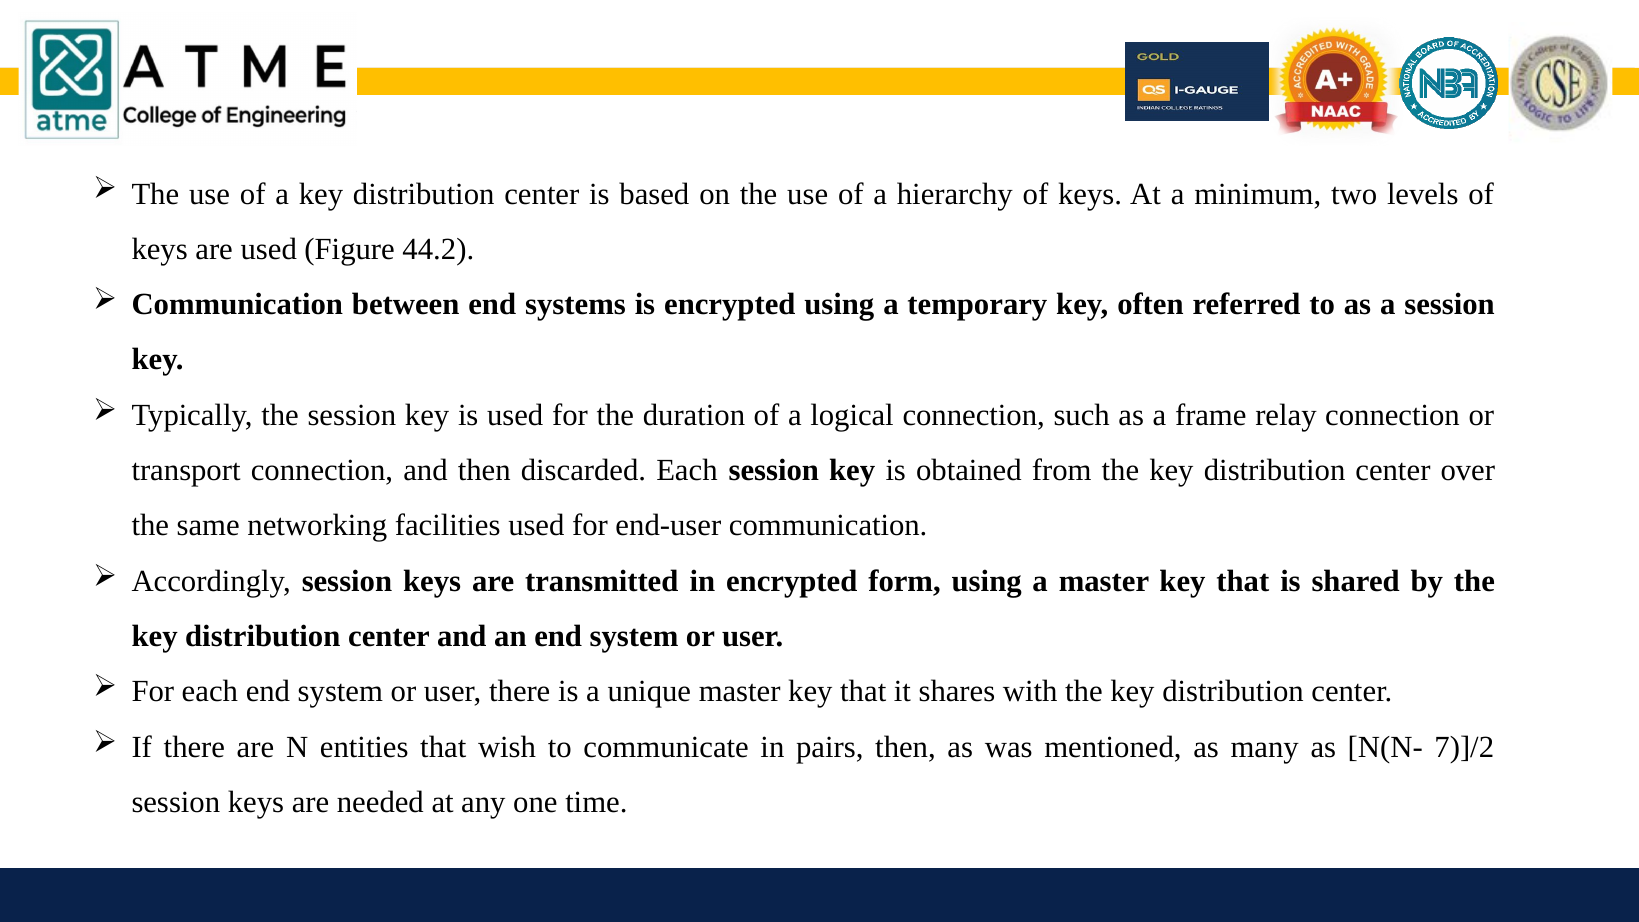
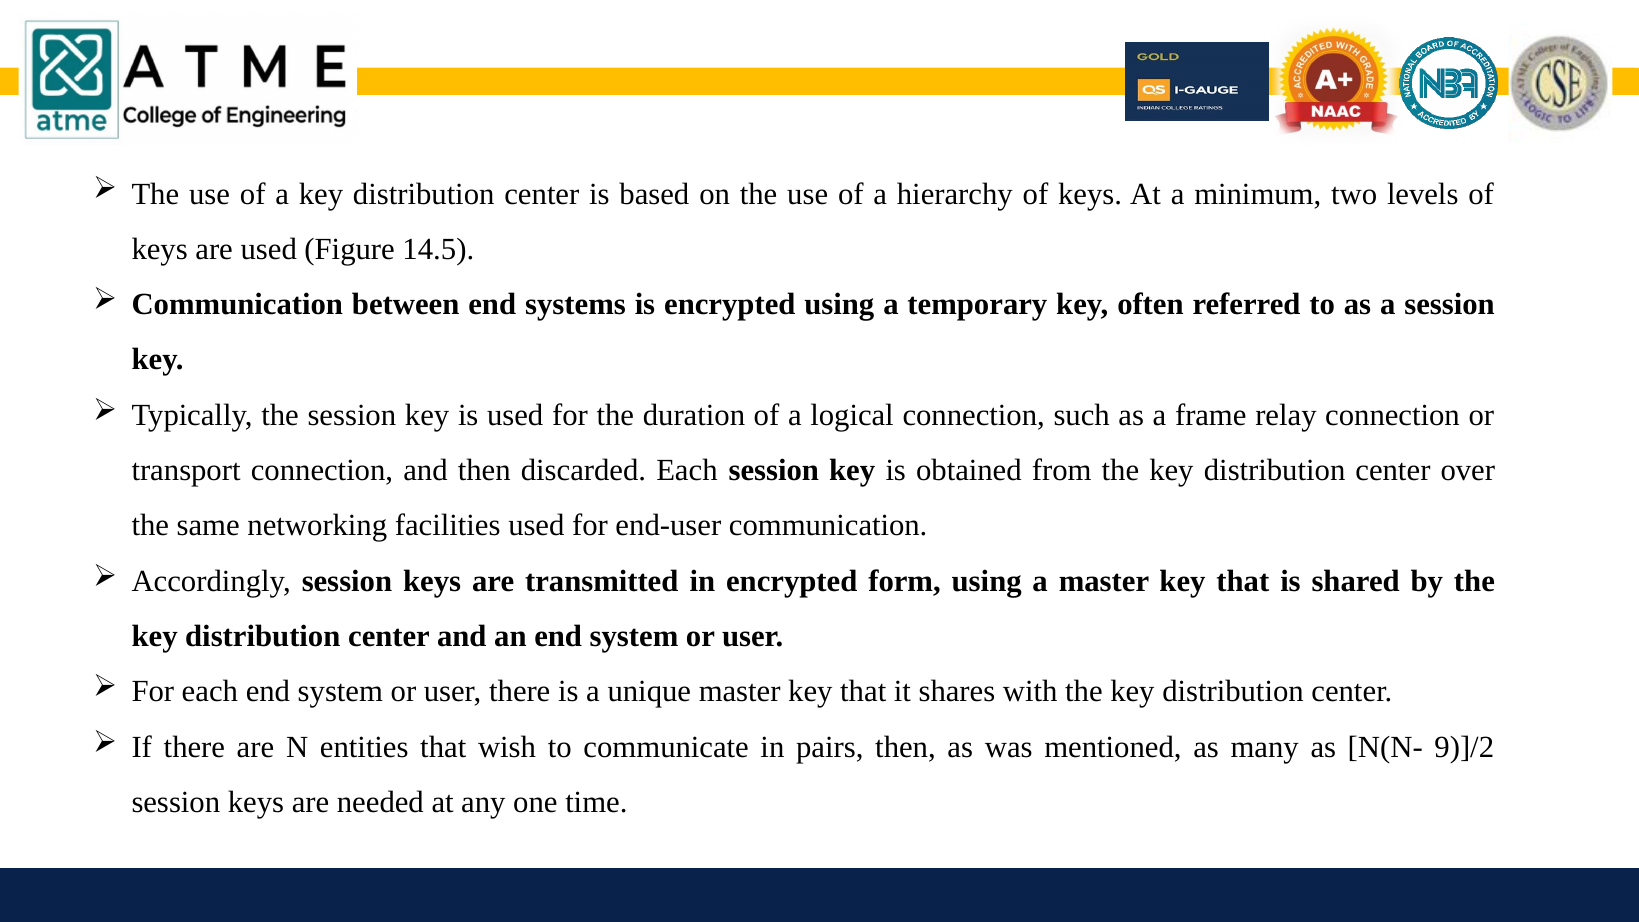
44.2: 44.2 -> 14.5
7)]/2: 7)]/2 -> 9)]/2
